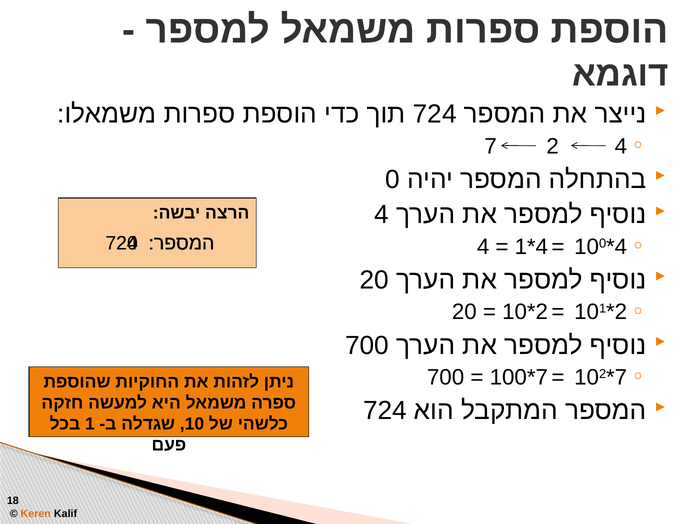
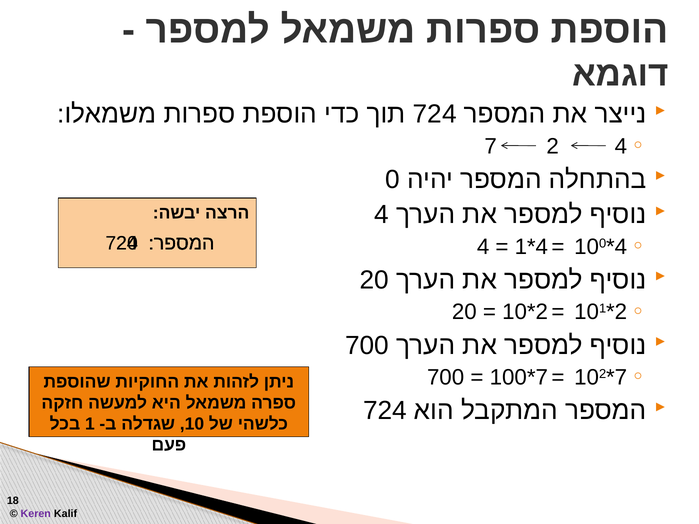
Keren colour: orange -> purple
